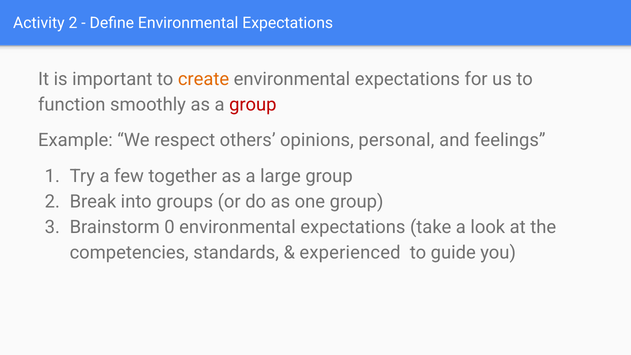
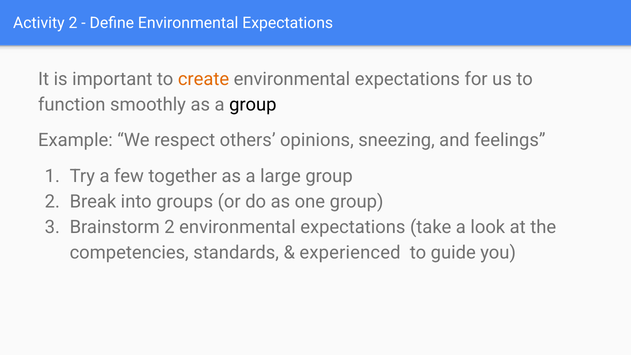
group at (253, 104) colour: red -> black
personal: personal -> sneezing
Brainstorm 0: 0 -> 2
